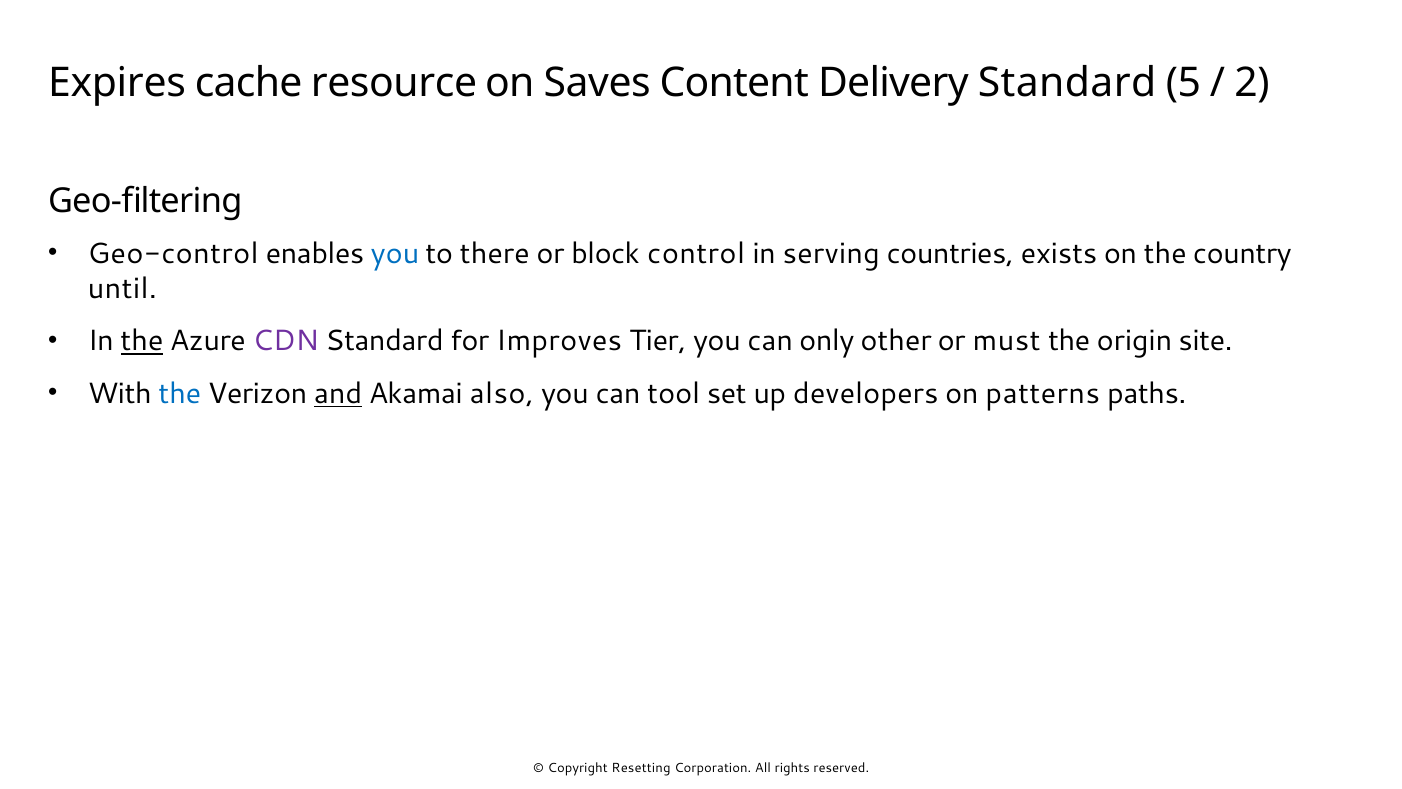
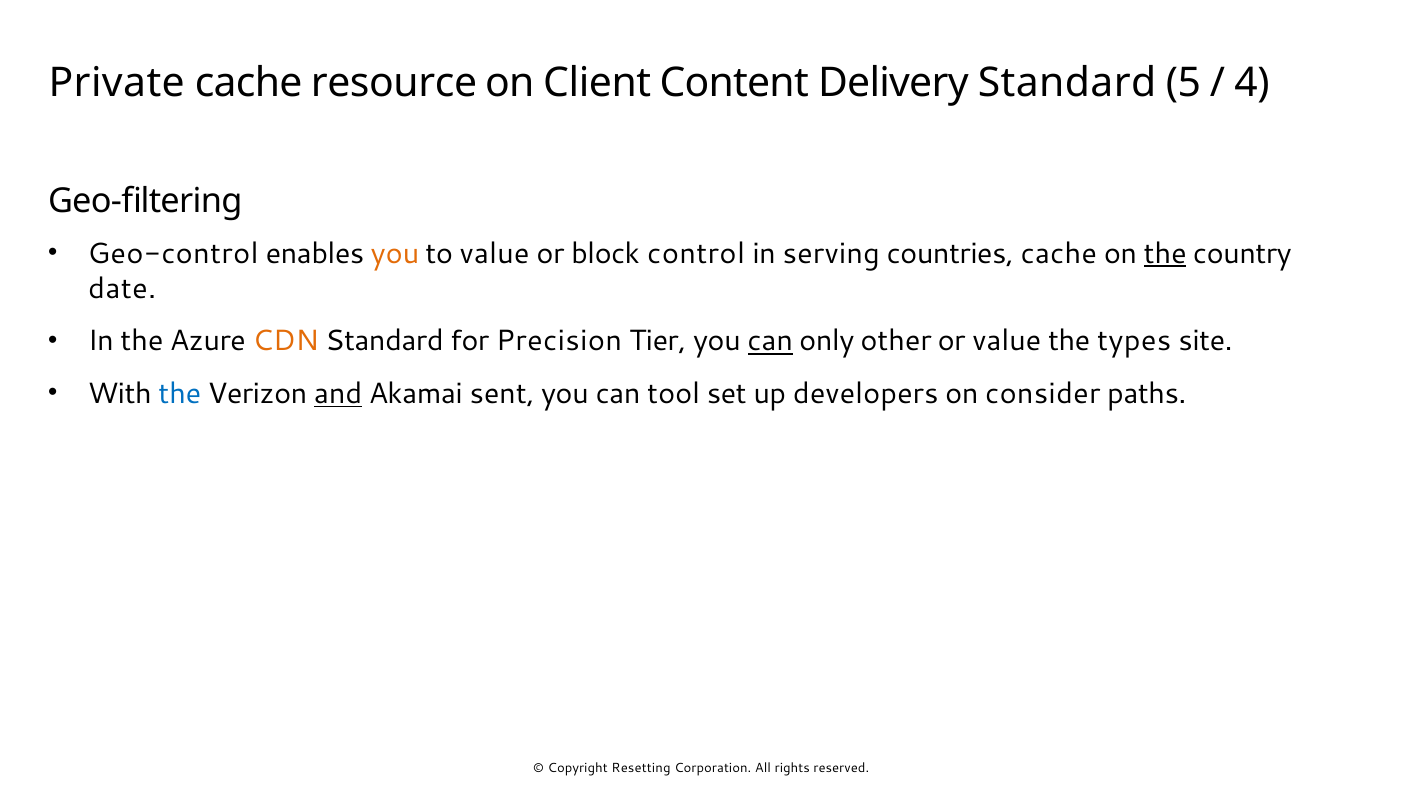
Expires: Expires -> Private
Saves: Saves -> Client
2: 2 -> 4
you at (395, 253) colour: blue -> orange
to there: there -> value
countries exists: exists -> cache
the at (1165, 253) underline: none -> present
until: until -> date
the at (142, 341) underline: present -> none
CDN colour: purple -> orange
Improves: Improves -> Precision
can at (770, 341) underline: none -> present
or must: must -> value
origin: origin -> types
also: also -> sent
patterns: patterns -> consider
